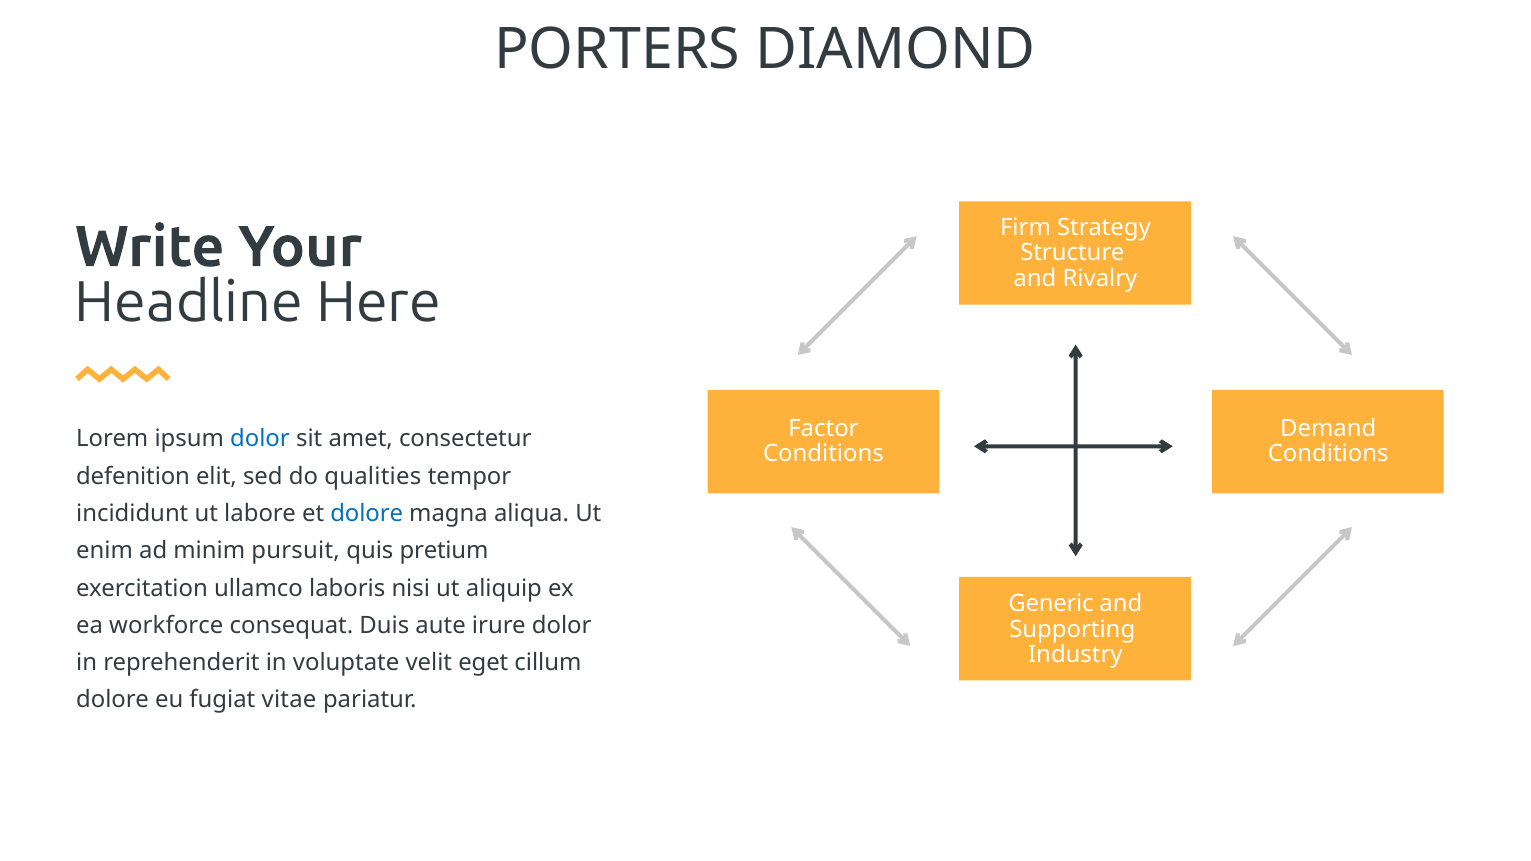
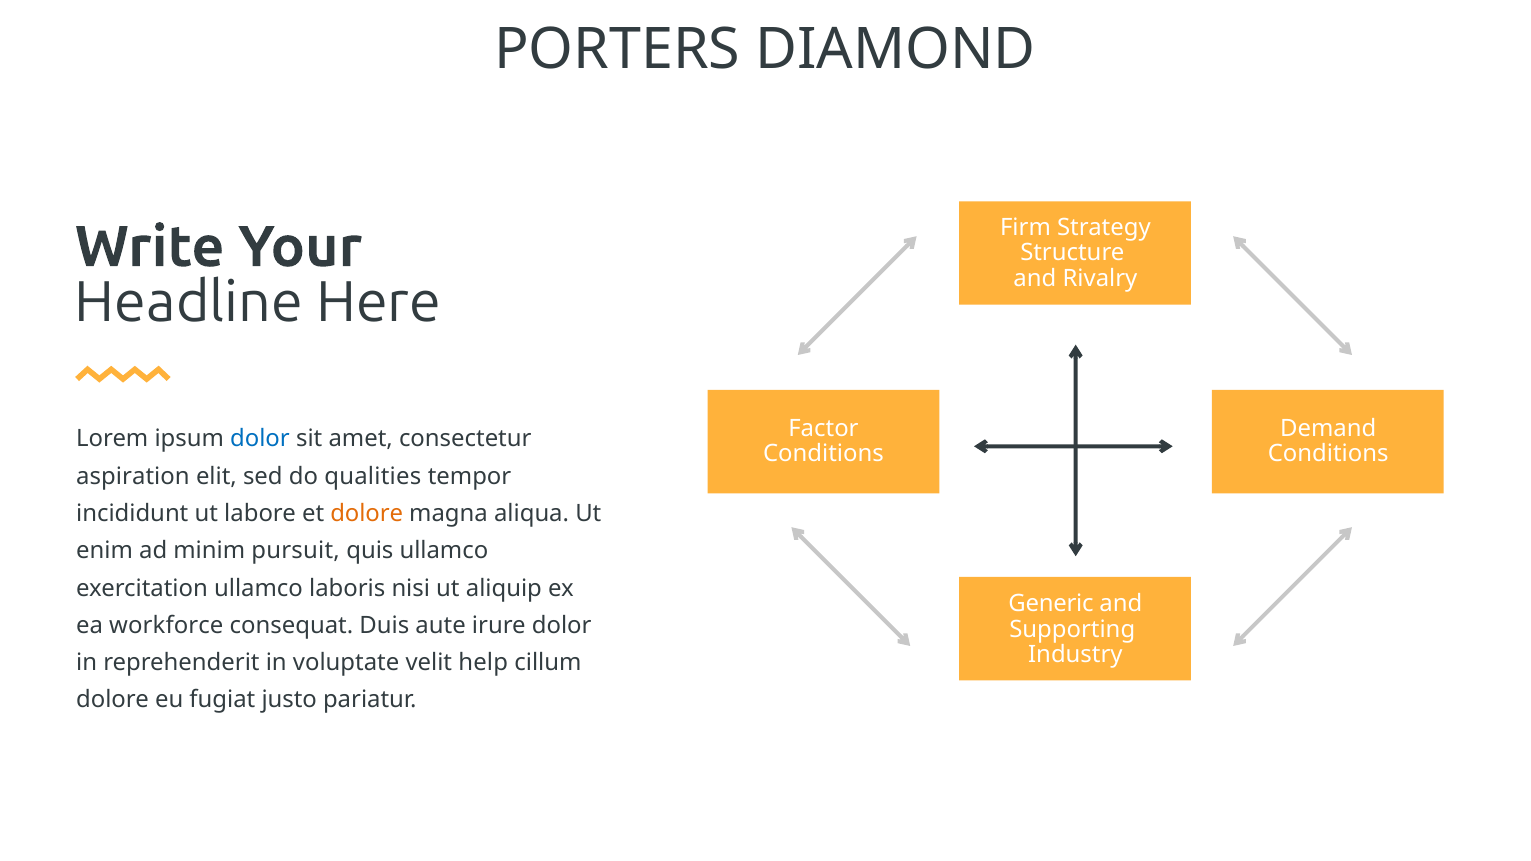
defenition: defenition -> aspiration
dolore at (367, 514) colour: blue -> orange
quis pretium: pretium -> ullamco
eget: eget -> help
vitae: vitae -> justo
